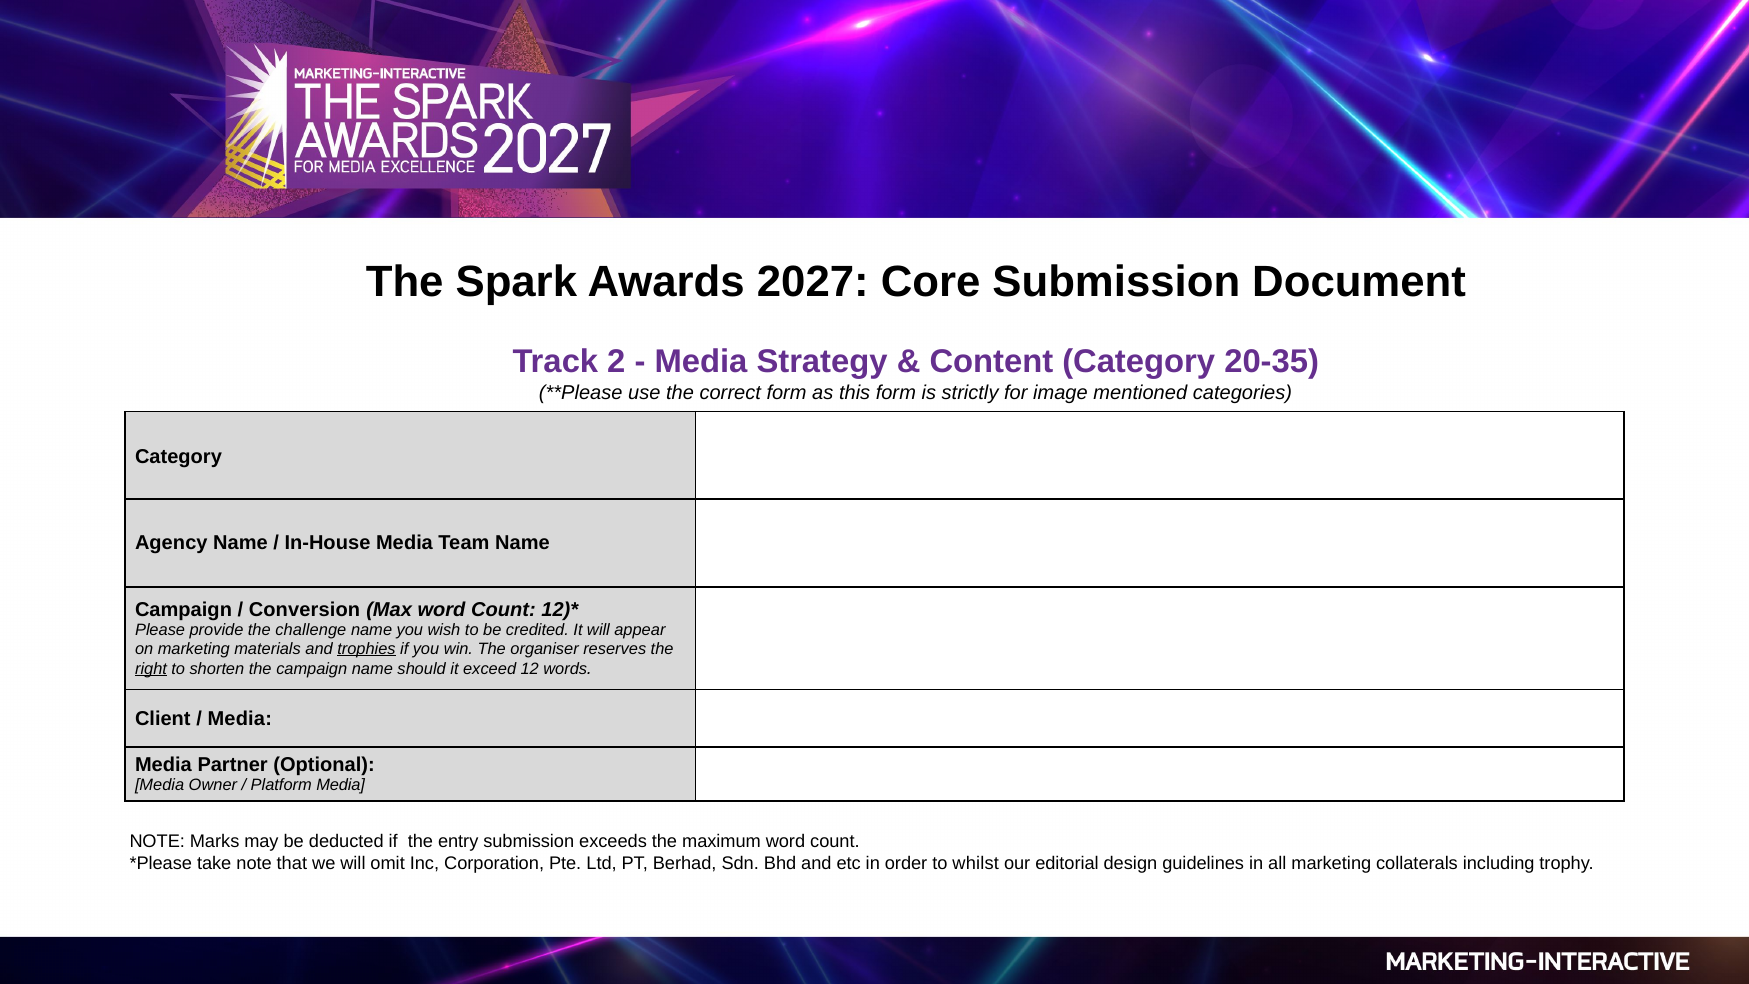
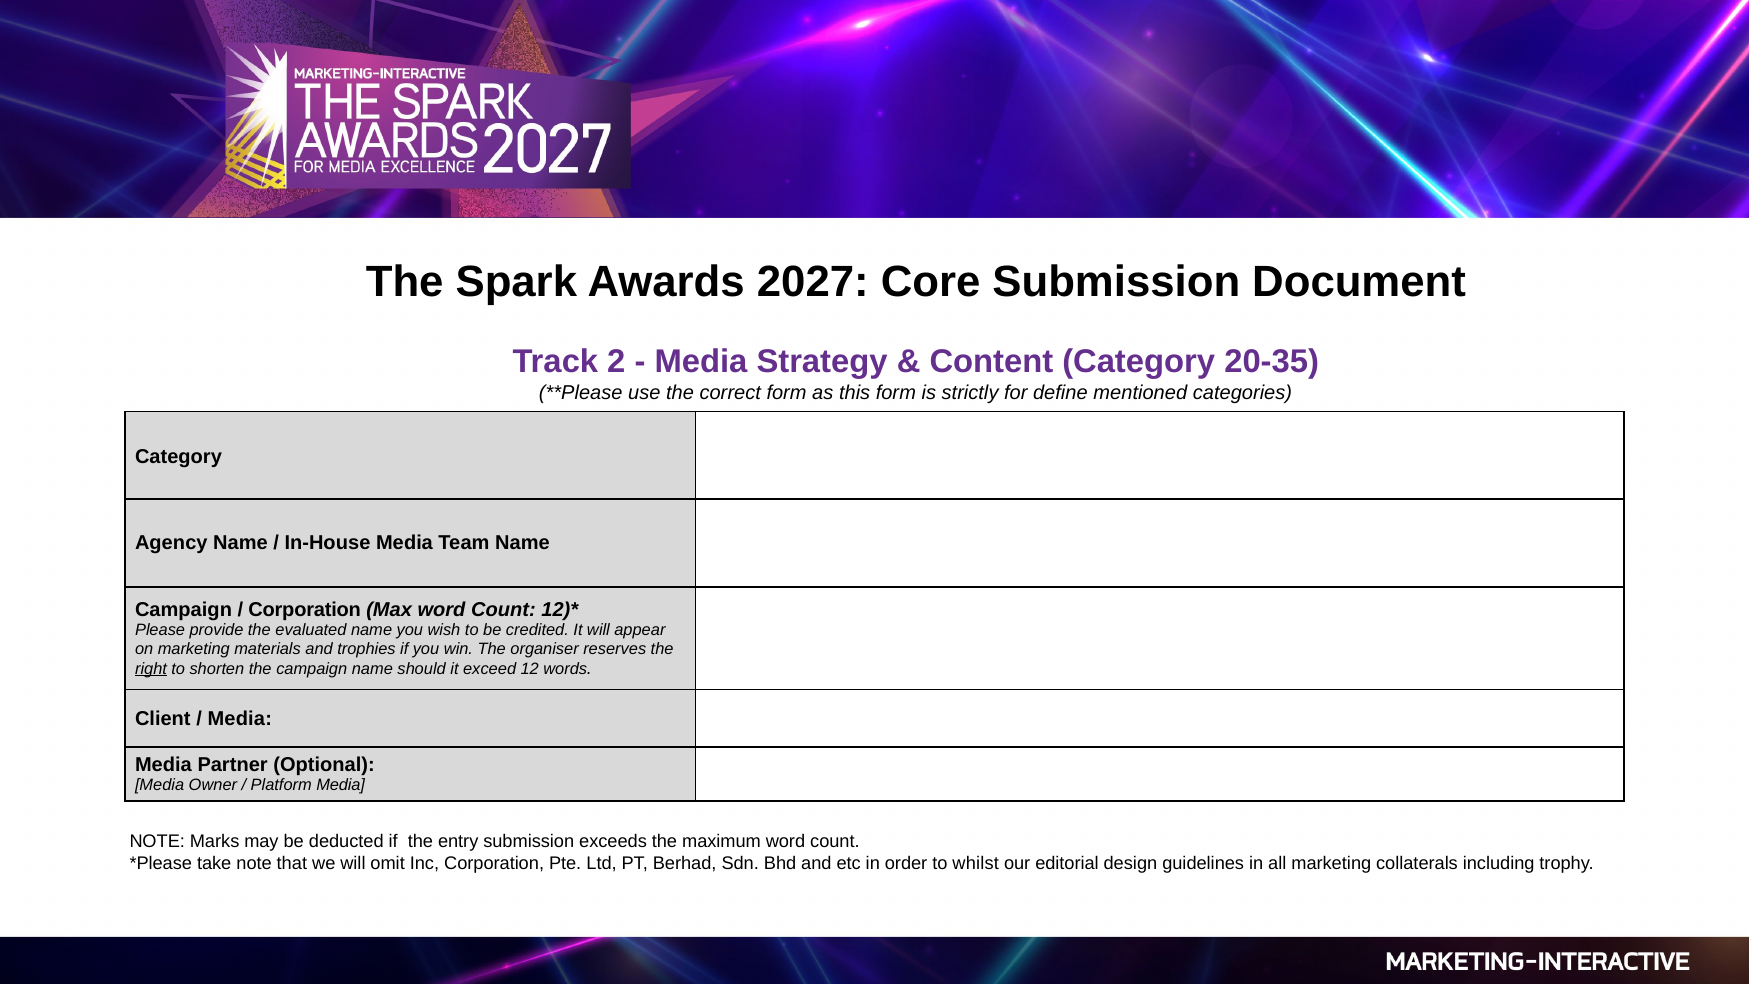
image: image -> define
Conversion at (304, 610): Conversion -> Corporation
challenge: challenge -> evaluated
trophies underline: present -> none
